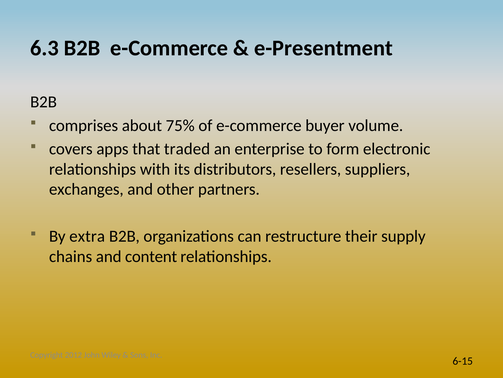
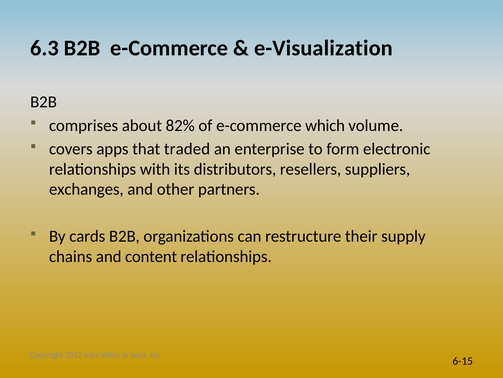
e-Presentment: e-Presentment -> e-Visualization
75%: 75% -> 82%
buyer: buyer -> which
extra: extra -> cards
